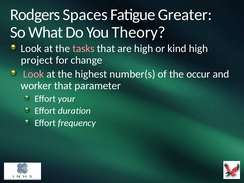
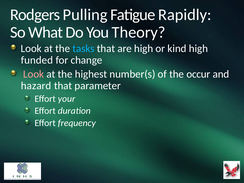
Spaces: Spaces -> Pulling
Greater: Greater -> Rapidly
tasks colour: pink -> light blue
project: project -> funded
worker: worker -> hazard
